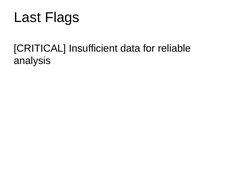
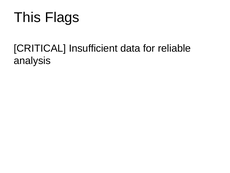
Last: Last -> This
